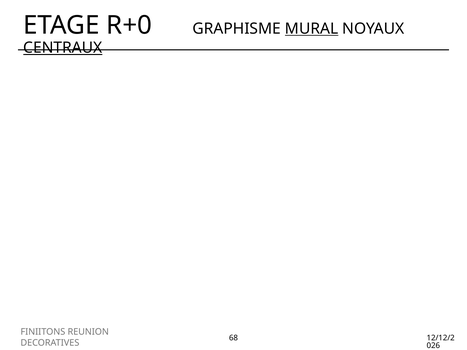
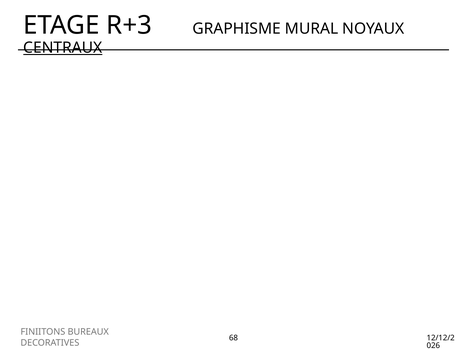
R+0: R+0 -> R+3
MURAL underline: present -> none
REUNION: REUNION -> BUREAUX
